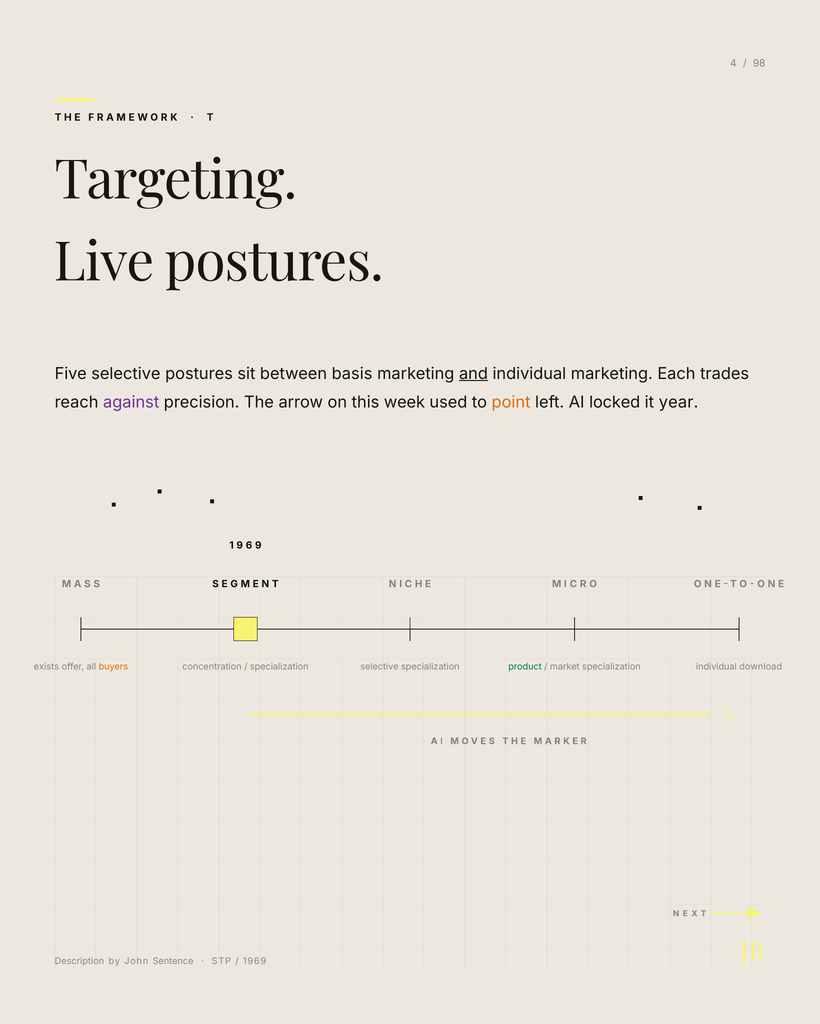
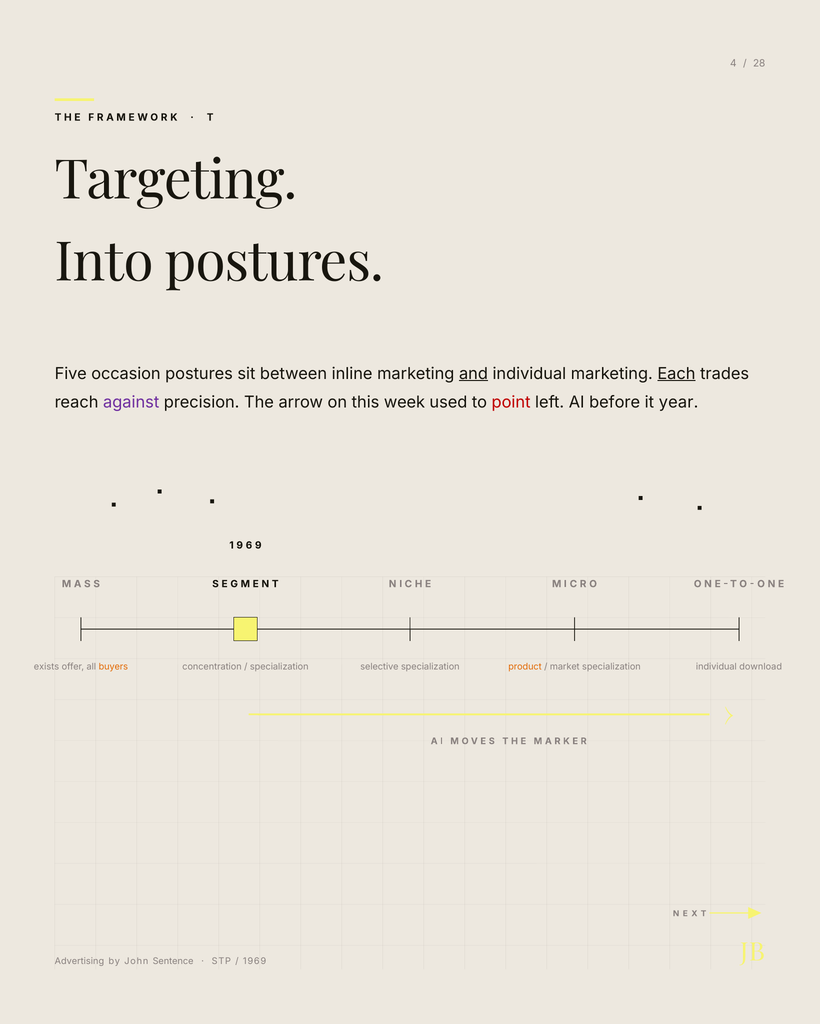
98: 98 -> 28
Live: Live -> Into
Five selective: selective -> occasion
basis: basis -> inline
Each underline: none -> present
point colour: orange -> red
locked: locked -> before
product colour: green -> orange
Description: Description -> Advertising
